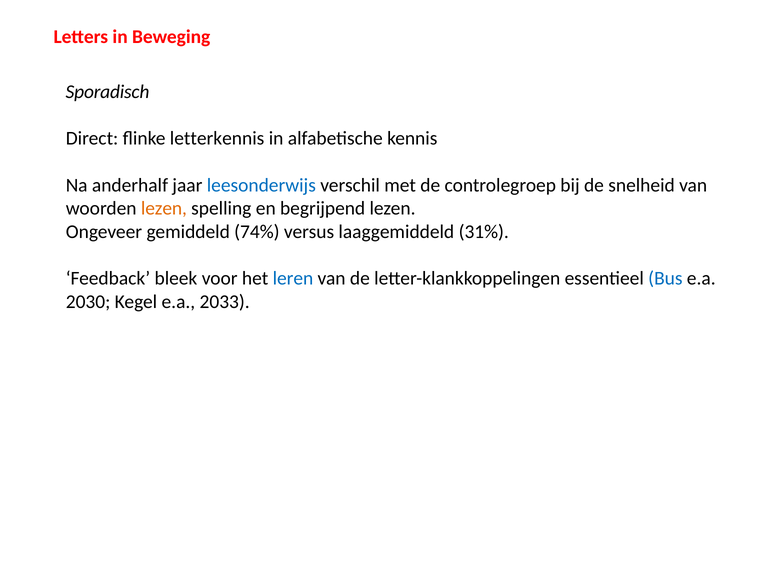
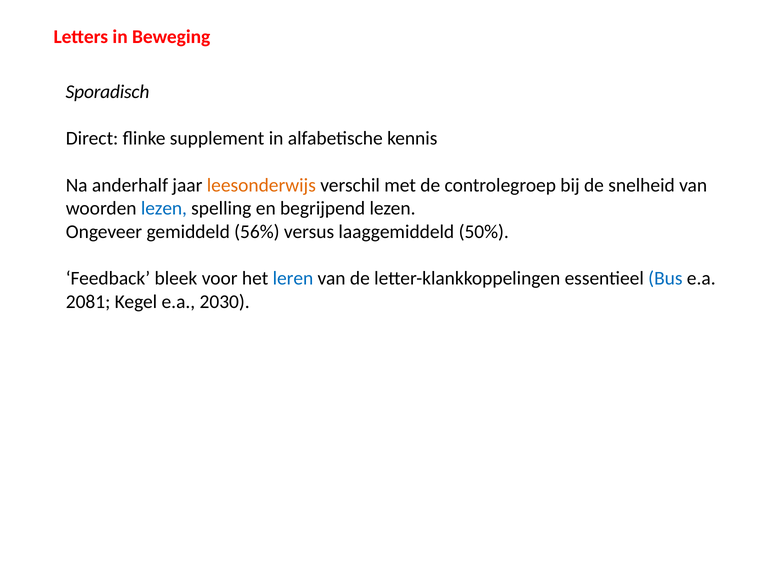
letterkennis: letterkennis -> supplement
leesonderwijs colour: blue -> orange
lezen at (164, 208) colour: orange -> blue
74%: 74% -> 56%
31%: 31% -> 50%
2030: 2030 -> 2081
2033: 2033 -> 2030
